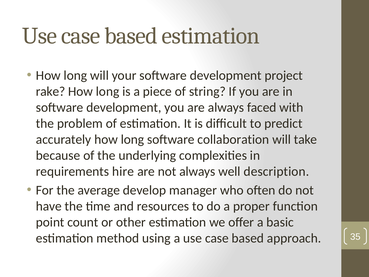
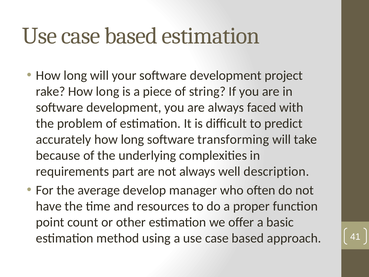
collaboration: collaboration -> transforming
hire: hire -> part
35: 35 -> 41
